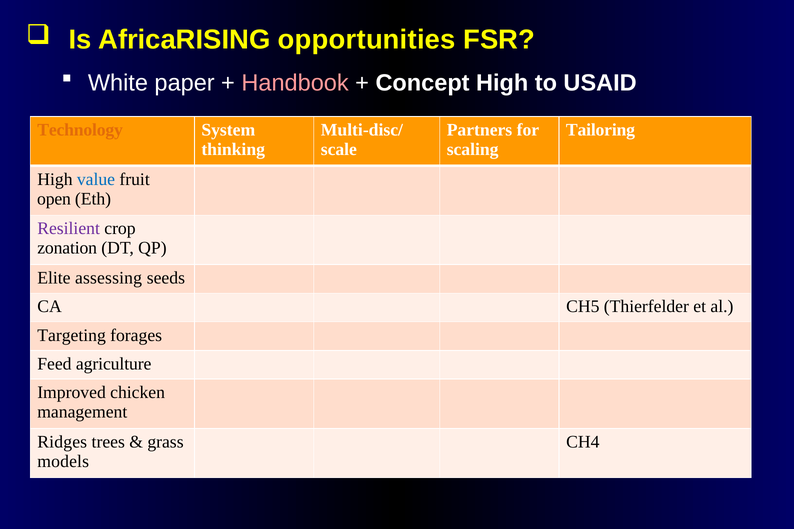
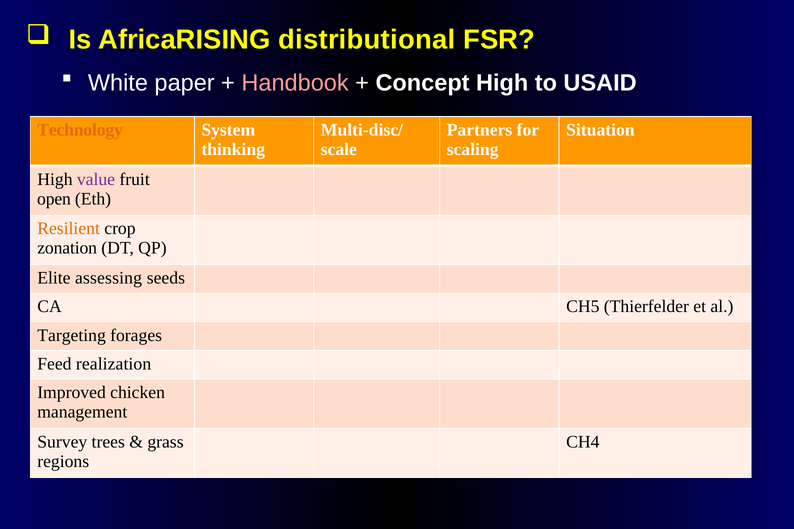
opportunities: opportunities -> distributional
Tailoring: Tailoring -> Situation
value colour: blue -> purple
Resilient colour: purple -> orange
agriculture: agriculture -> realization
Ridges: Ridges -> Survey
models: models -> regions
